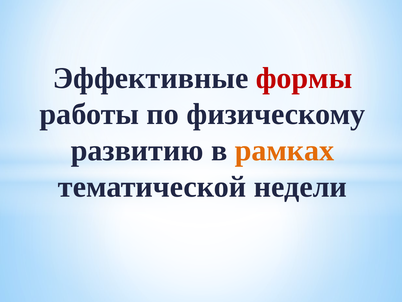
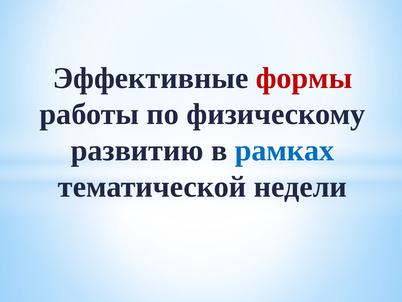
рамках colour: orange -> blue
